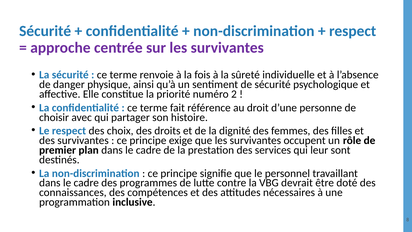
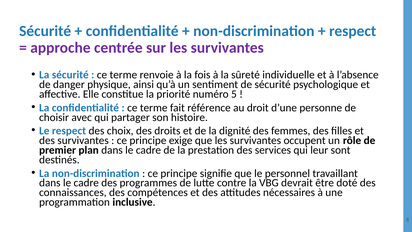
2: 2 -> 5
